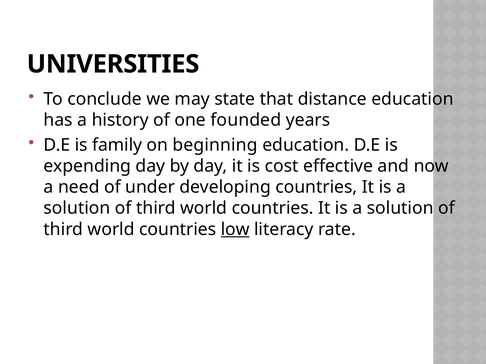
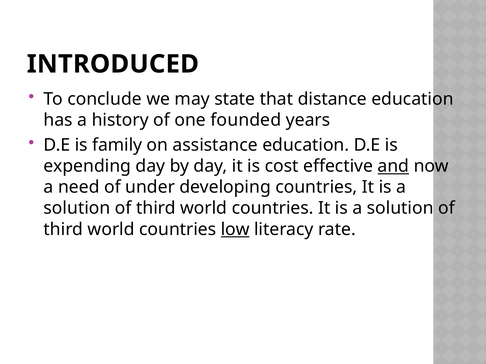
UNIVERSITIES: UNIVERSITIES -> INTRODUCED
beginning: beginning -> assistance
and underline: none -> present
